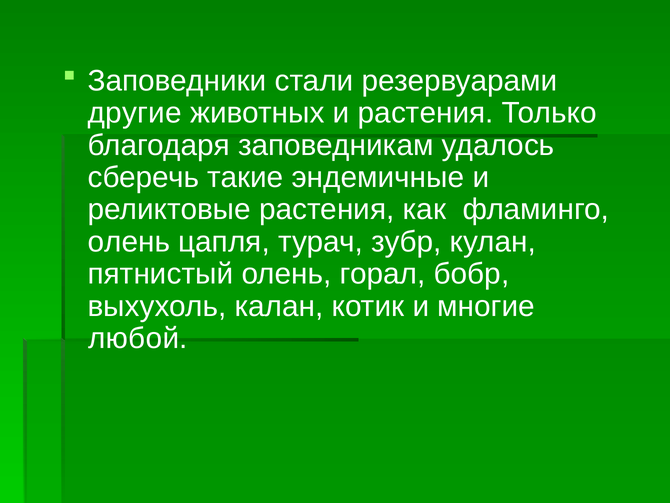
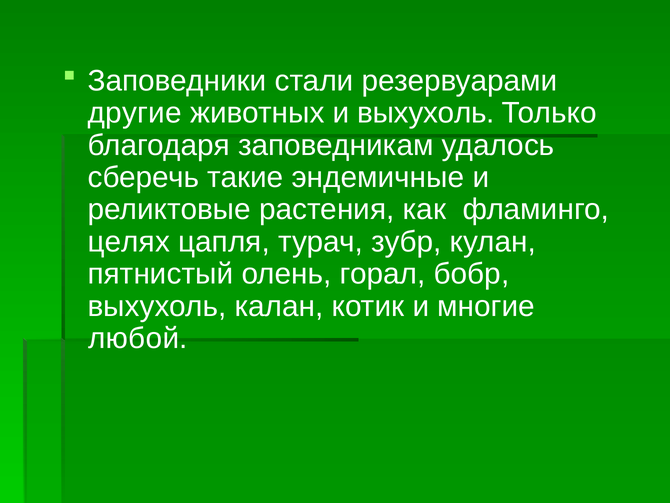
и растения: растения -> выхухоль
олень at (129, 242): олень -> целях
